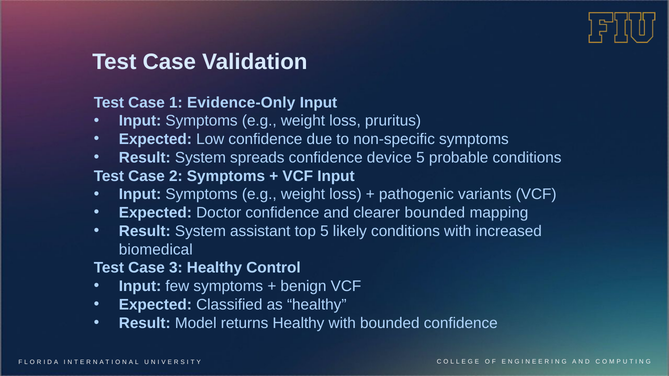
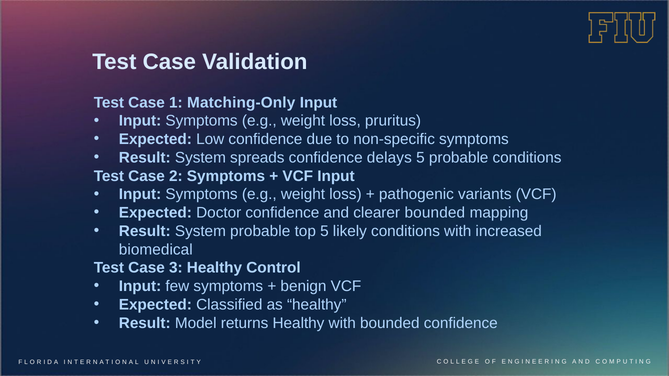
Evidence-Only: Evidence-Only -> Matching-Only
device: device -> delays
System assistant: assistant -> probable
